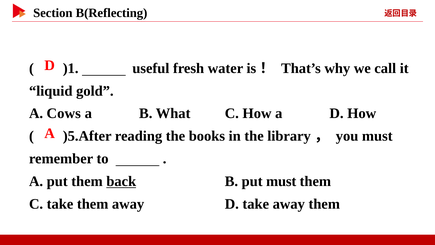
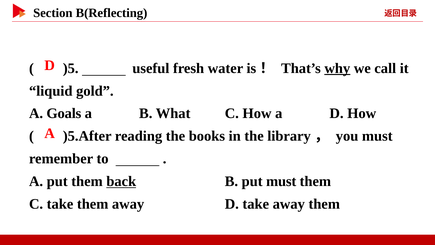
)1: )1 -> )5
why underline: none -> present
Cows: Cows -> Goals
